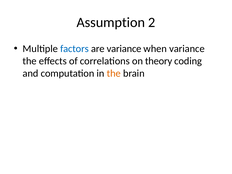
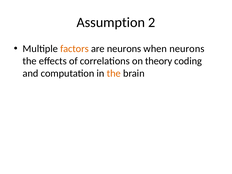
factors colour: blue -> orange
are variance: variance -> neurons
when variance: variance -> neurons
